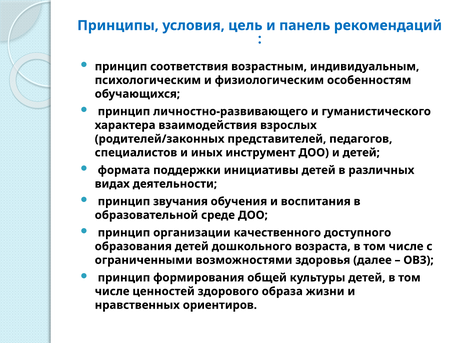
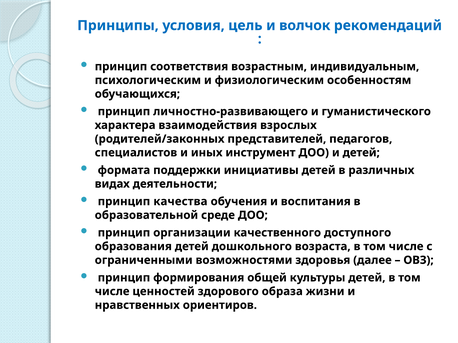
панель: панель -> волчок
звучания: звучания -> качества
